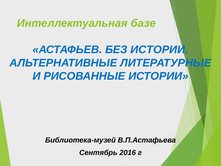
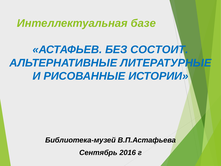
БЕЗ ИСТОРИИ: ИСТОРИИ -> СОСТОИТ
